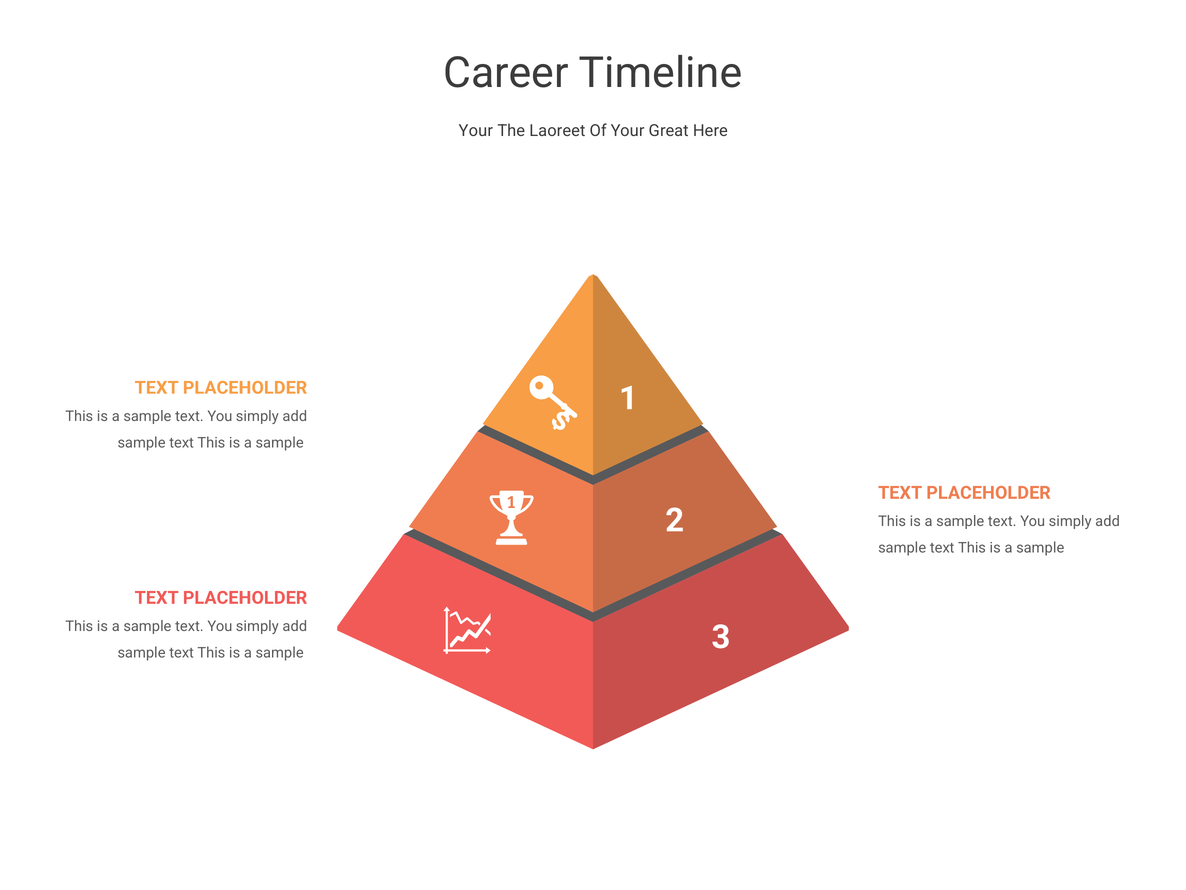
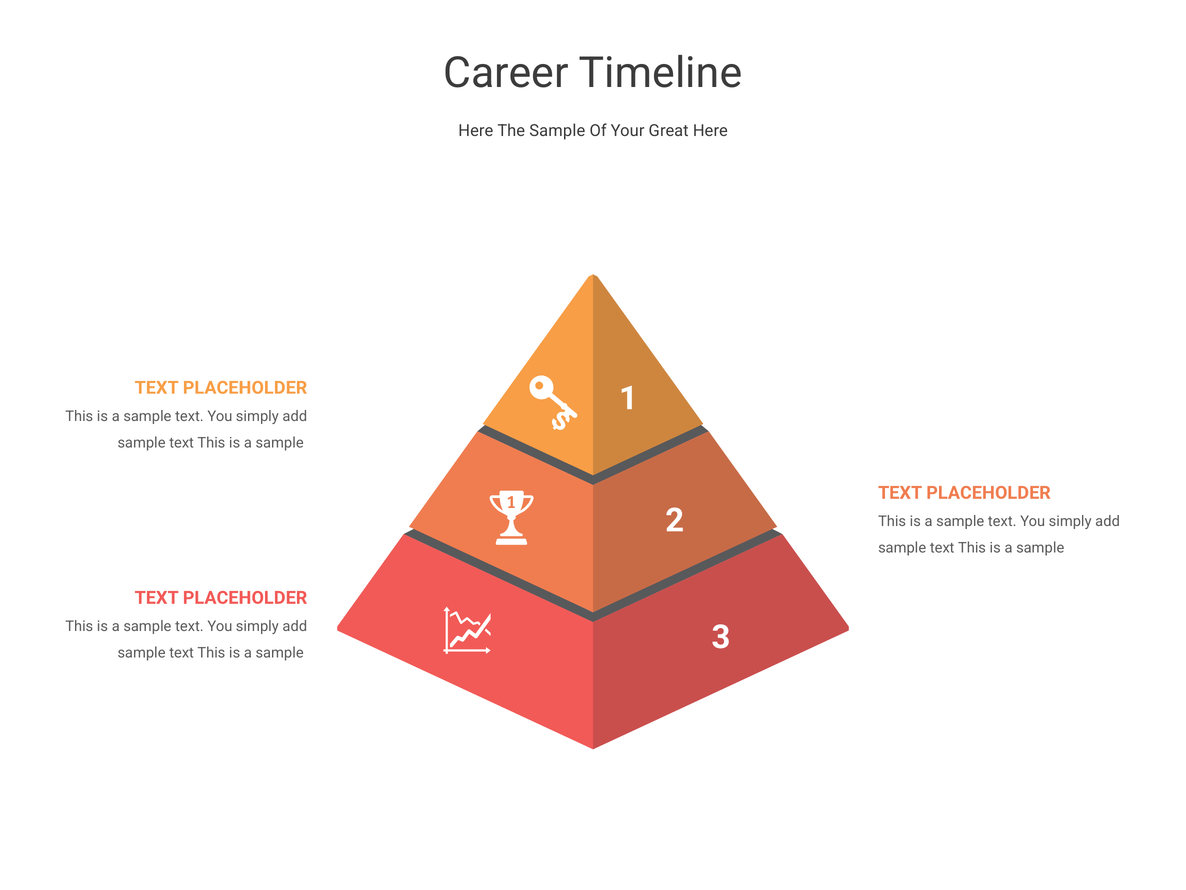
Your at (476, 131): Your -> Here
The Laoreet: Laoreet -> Sample
